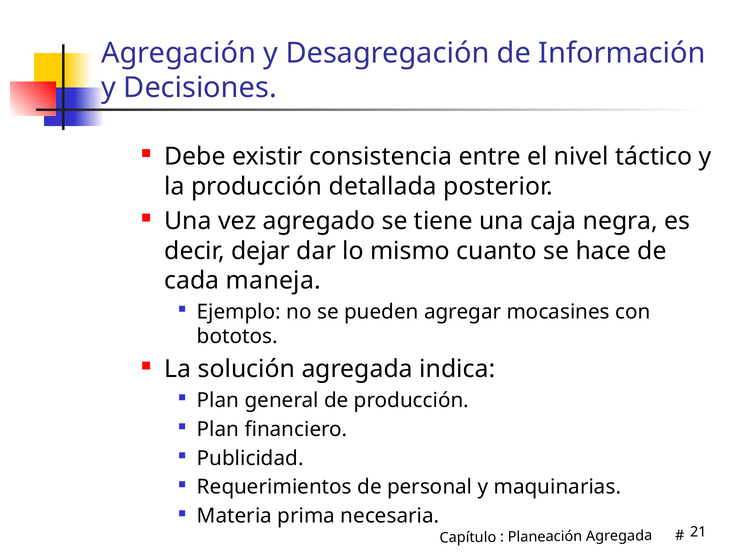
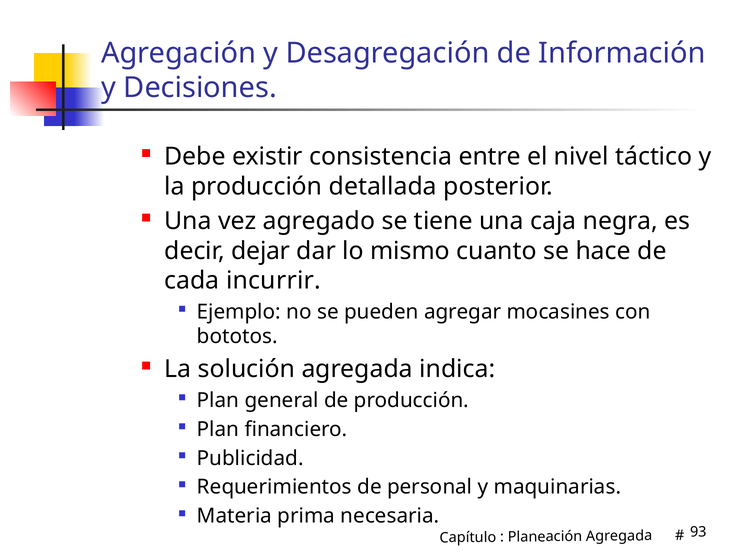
maneja: maneja -> incurrir
21: 21 -> 93
